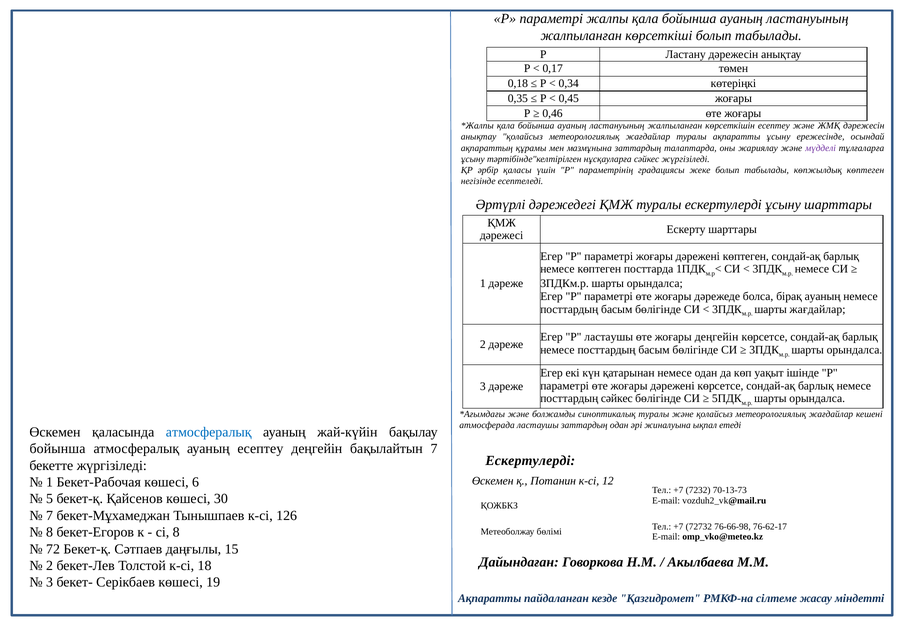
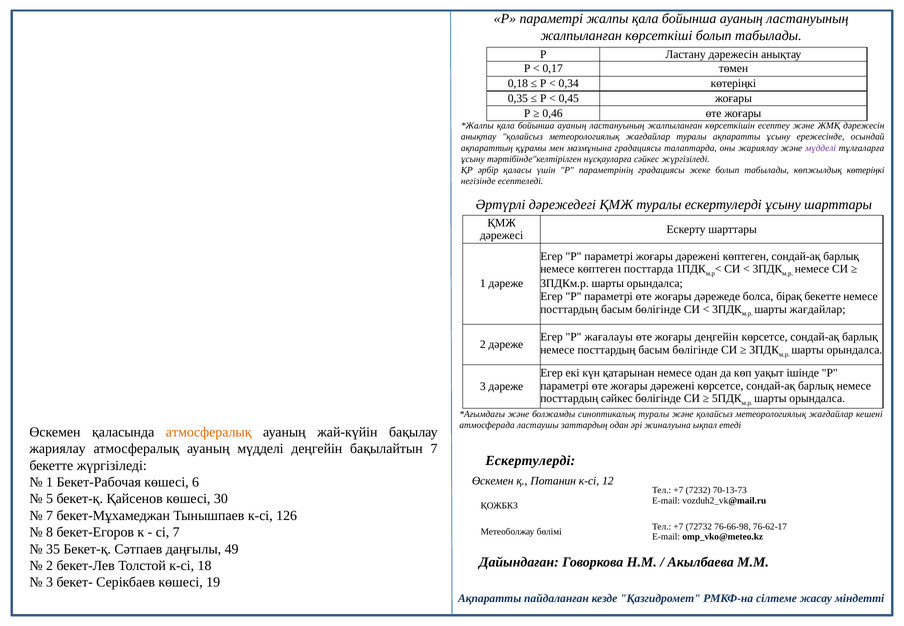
мазмұнына заттардың: заттардың -> градациясы
көпжылдық көптеген: көптеген -> көтеріңкі
бірақ ауаның: ауаның -> бекетте
Р ластаушы: ластаушы -> жағалауы
атмосфералық at (209, 432) colour: blue -> orange
бойынша at (57, 449): бойынша -> жариялау
ауаның есептеу: есептеу -> мүдделі
сі 8: 8 -> 7
72: 72 -> 35
15: 15 -> 49
